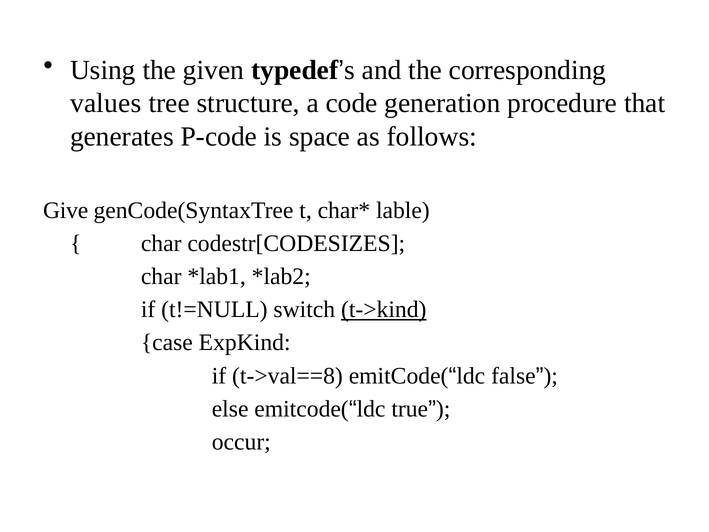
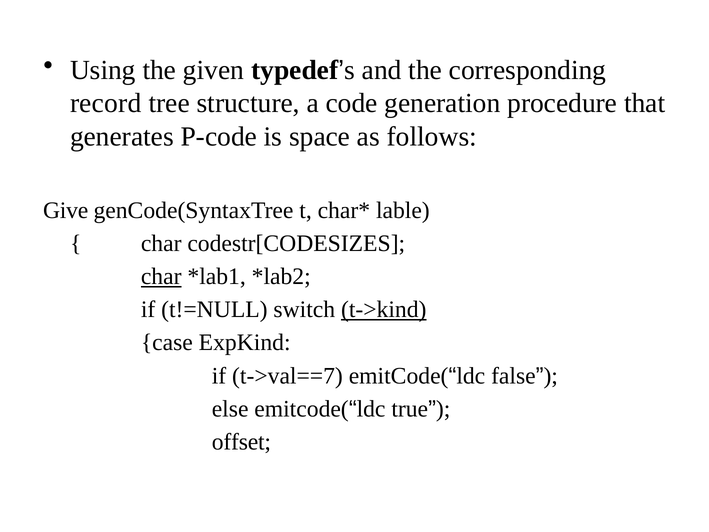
values: values -> record
char at (161, 276) underline: none -> present
t->val==8: t->val==8 -> t->val==7
occur: occur -> offset
